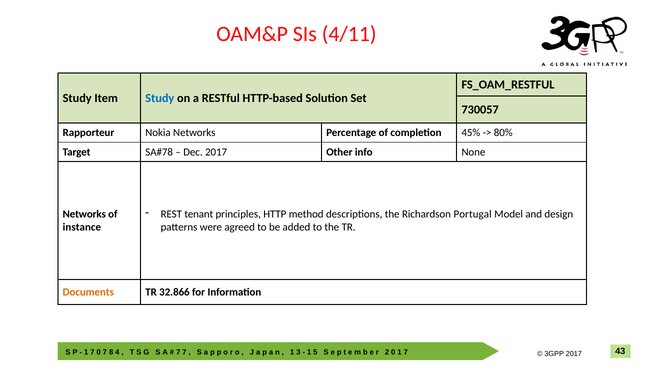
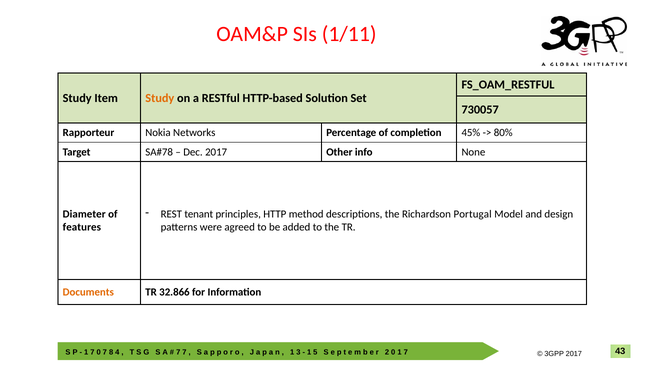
4/11: 4/11 -> 1/11
Study at (160, 98) colour: blue -> orange
Networks at (84, 214): Networks -> Diameter
instance: instance -> features
